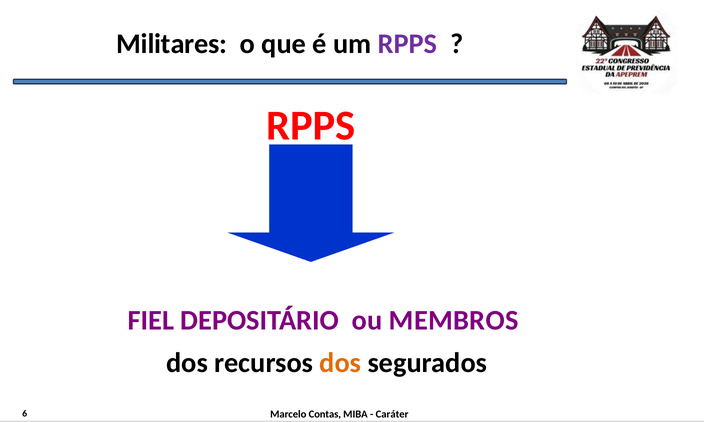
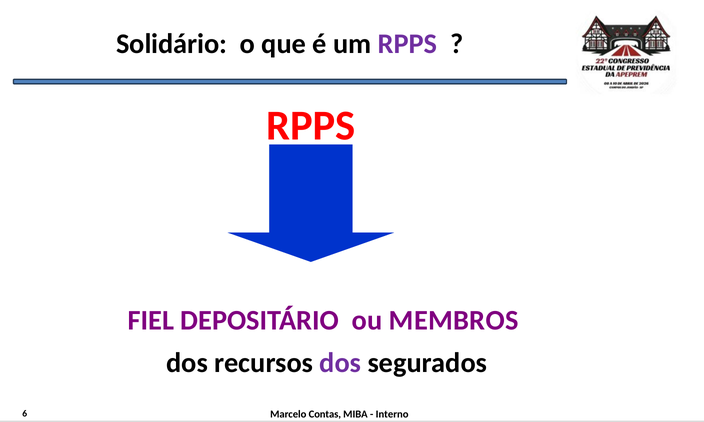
Militares: Militares -> Solidário
dos at (340, 363) colour: orange -> purple
Caráter: Caráter -> Interno
